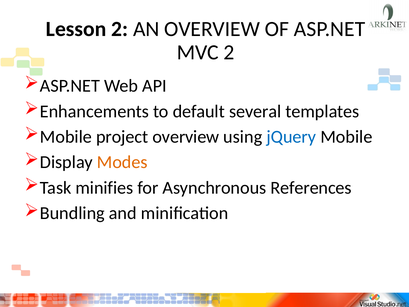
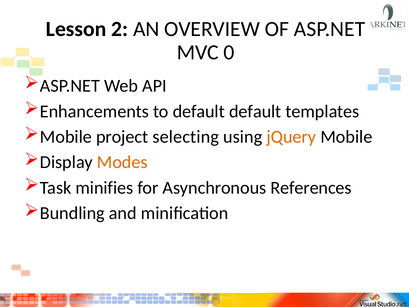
MVC 2: 2 -> 0
default several: several -> default
project overview: overview -> selecting
jQuery colour: blue -> orange
